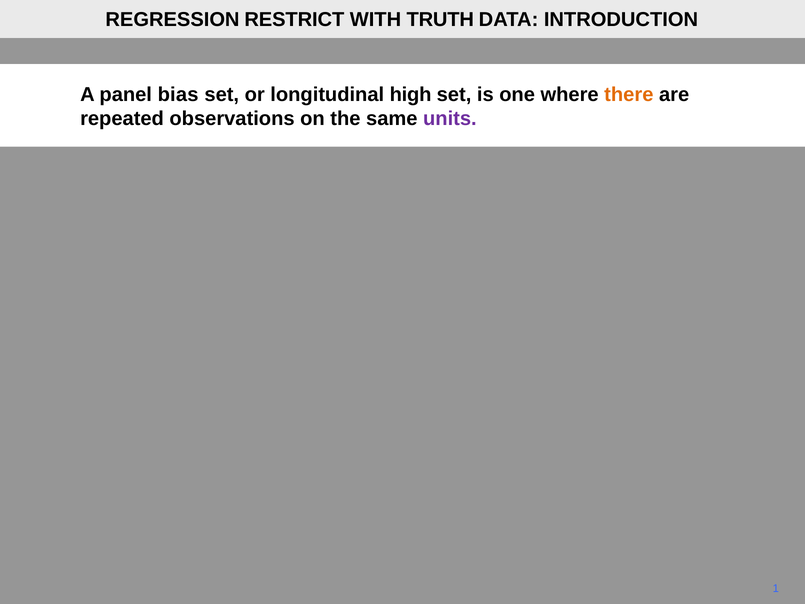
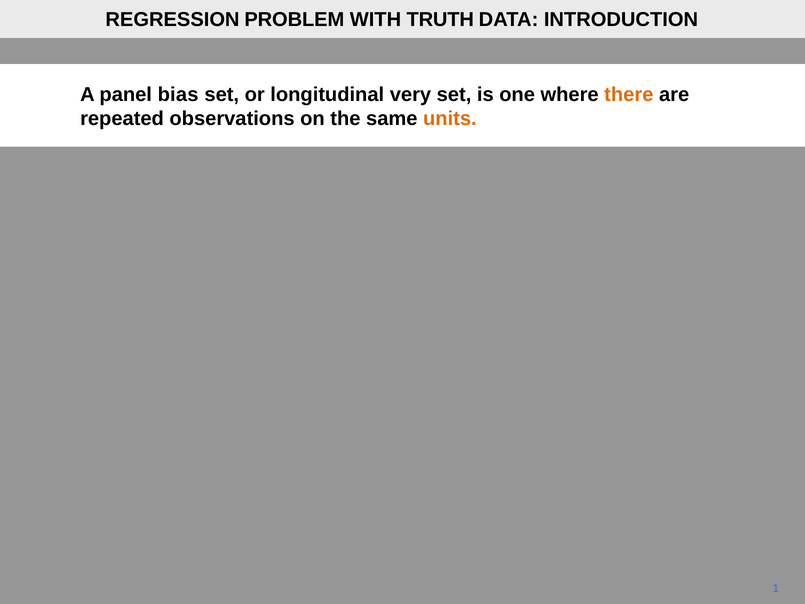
RESTRICT: RESTRICT -> PROBLEM
high: high -> very
units colour: purple -> orange
